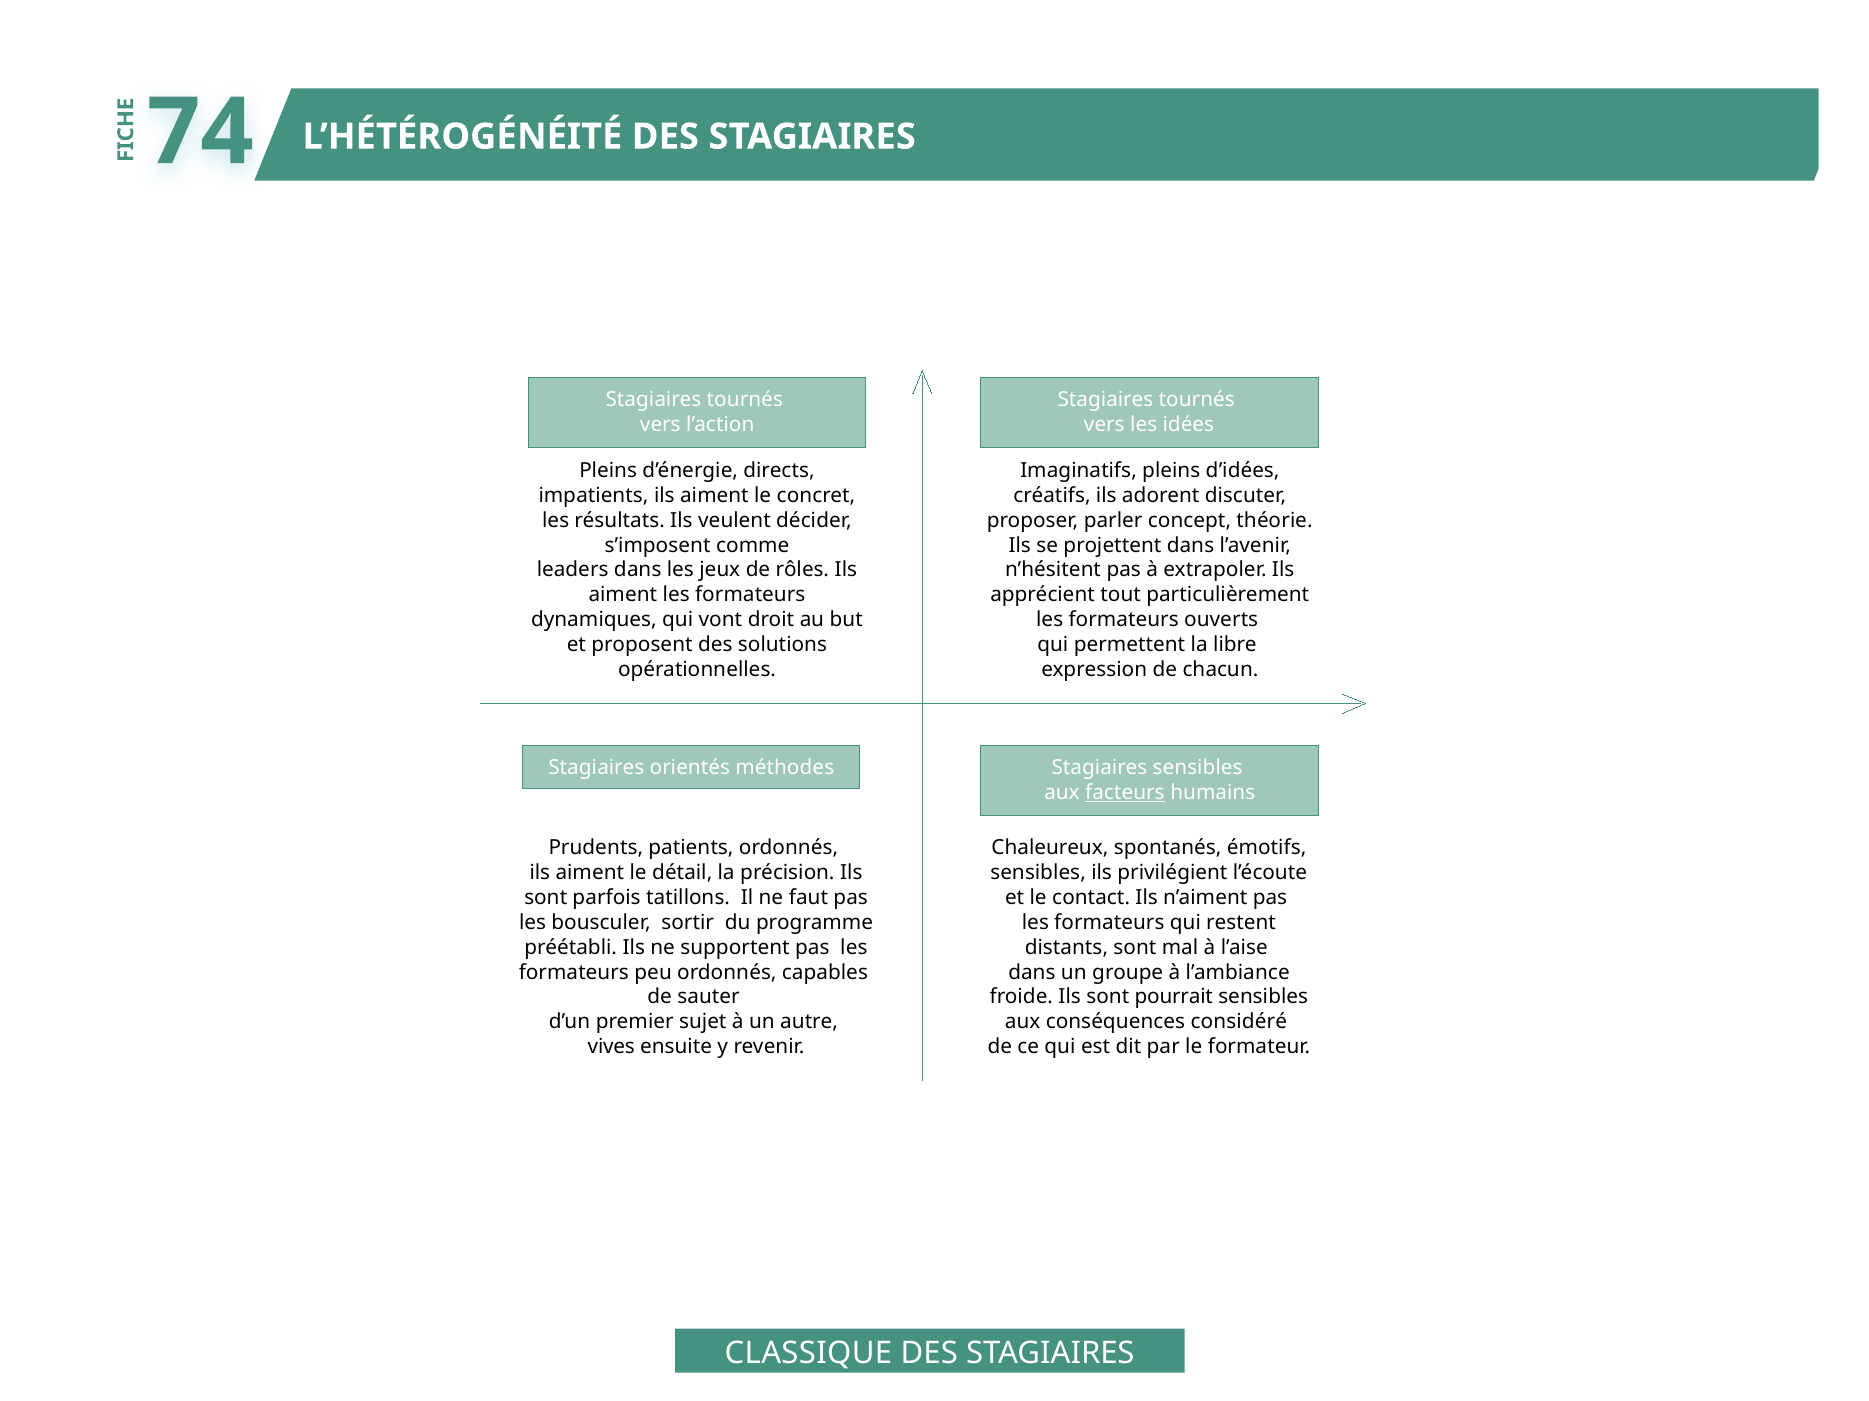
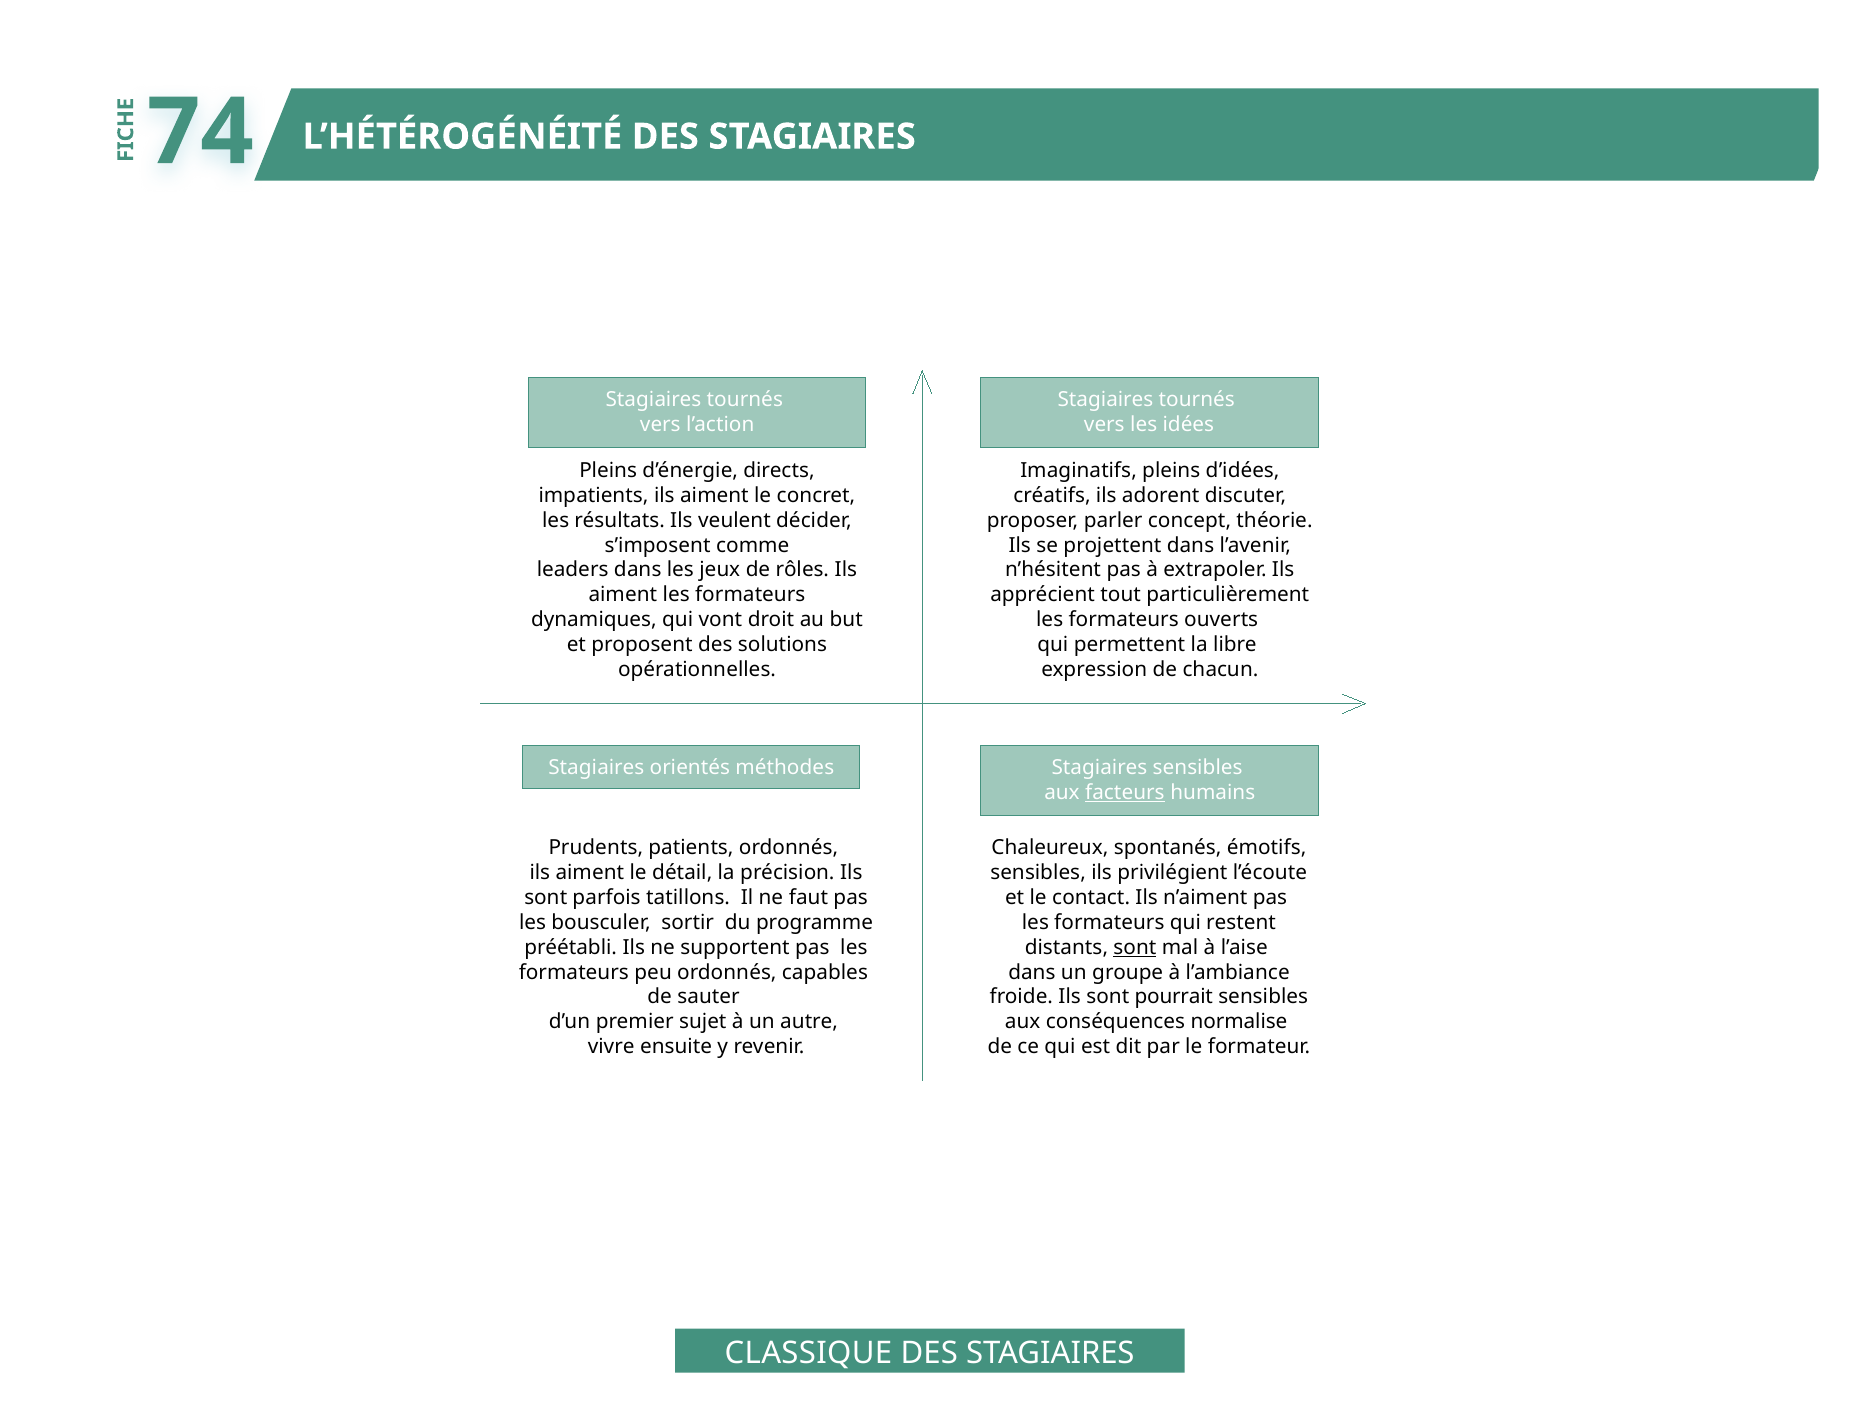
sont at (1135, 948) underline: none -> present
considéré: considéré -> normalise
vives: vives -> vivre
